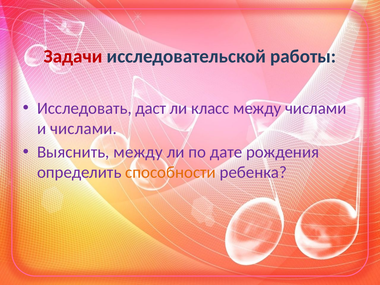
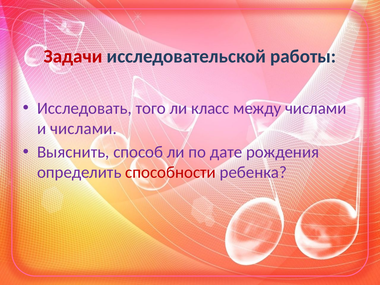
даст: даст -> того
Выяснить между: между -> способ
способности colour: orange -> red
